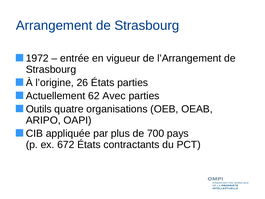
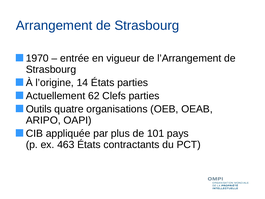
1972: 1972 -> 1970
26: 26 -> 14
Avec: Avec -> Clefs
700: 700 -> 101
672: 672 -> 463
